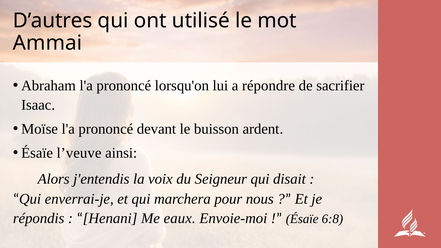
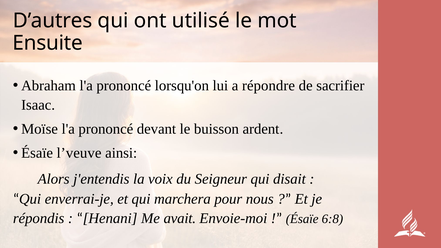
Ammai: Ammai -> Ensuite
eaux: eaux -> avait
